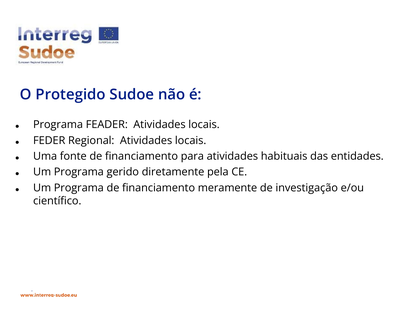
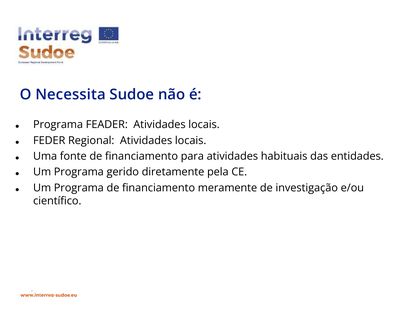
Protegido: Protegido -> Necessita
